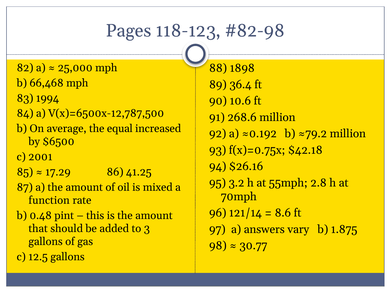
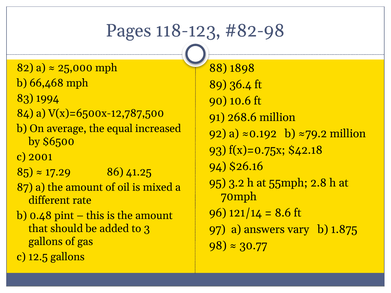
function: function -> different
